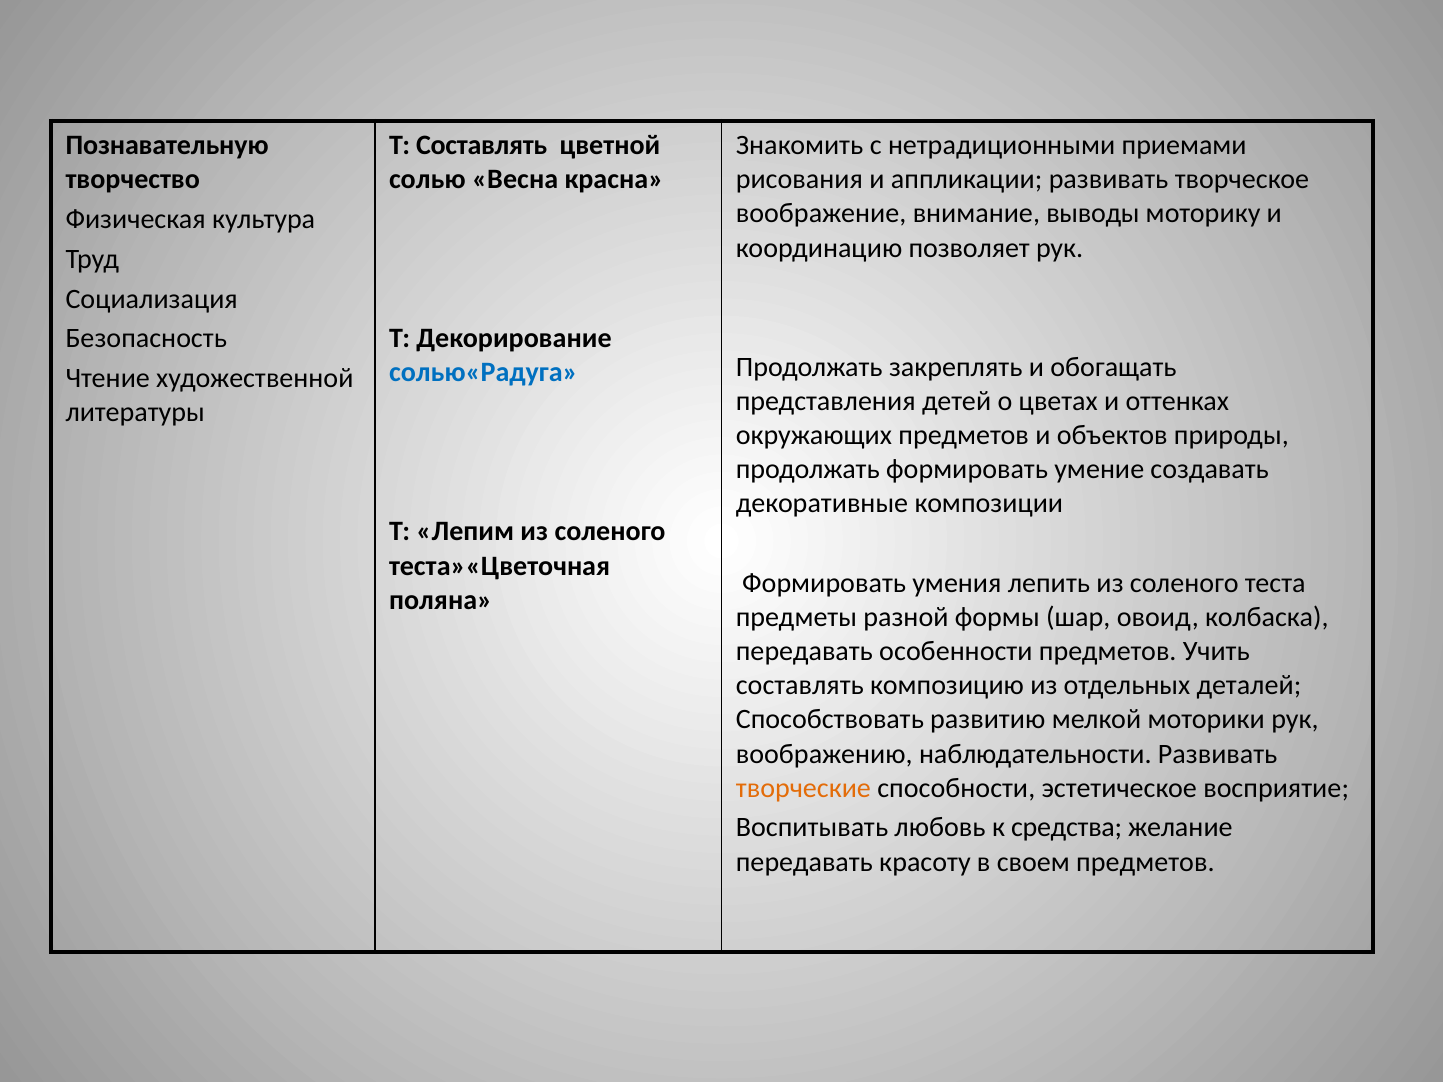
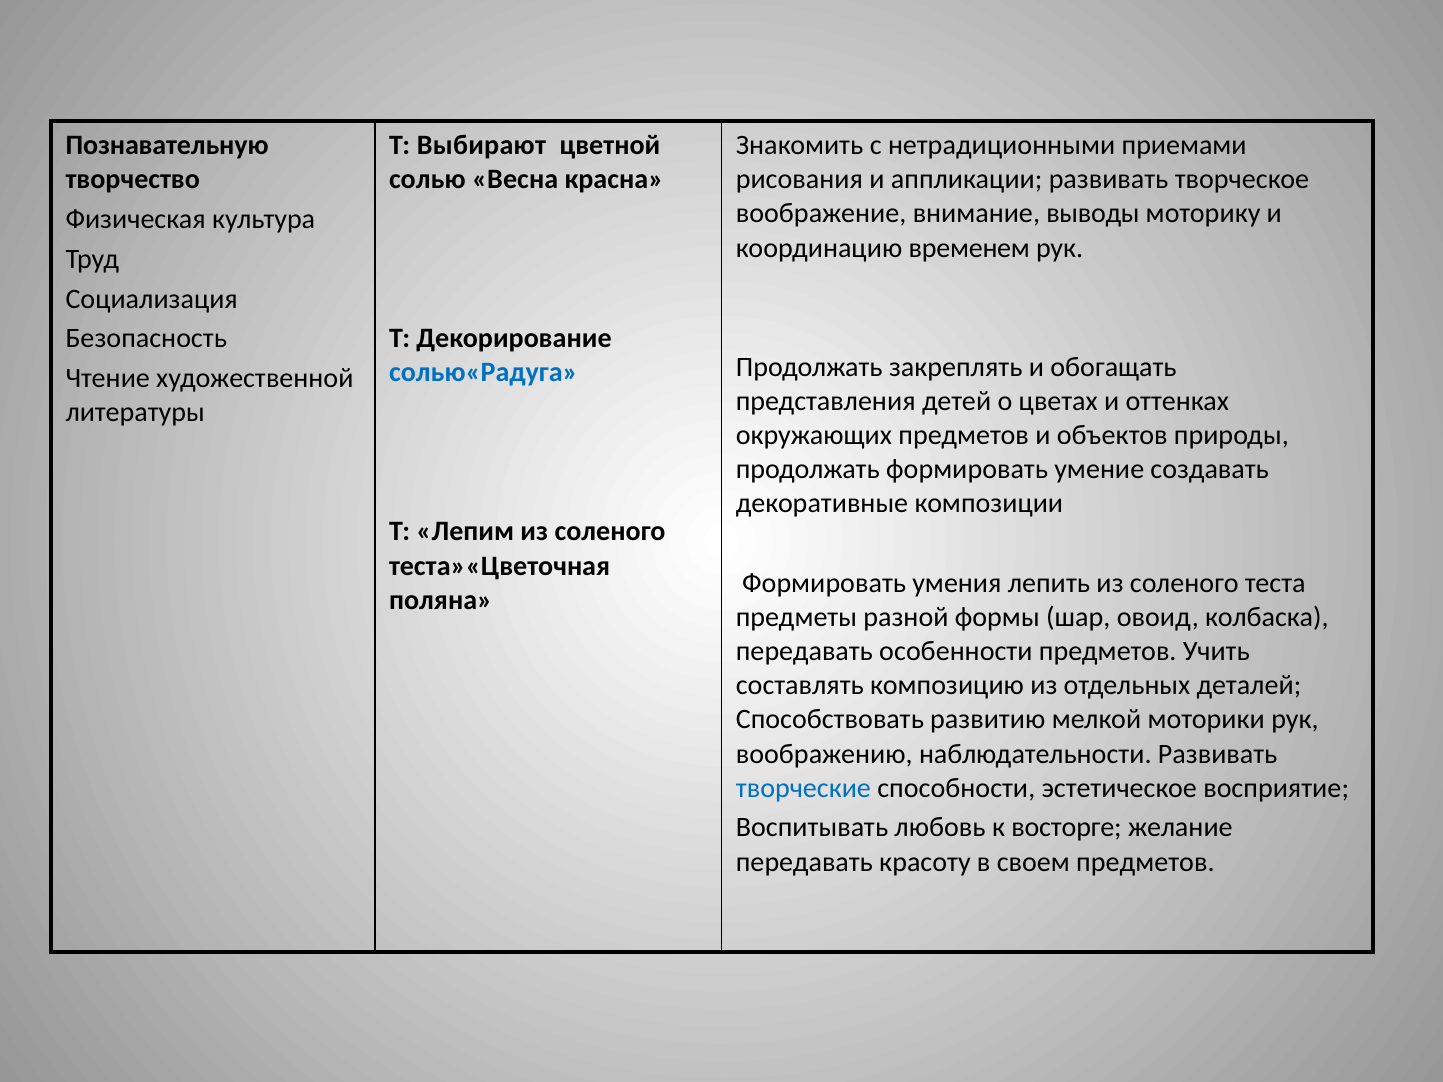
Т Составлять: Составлять -> Выбирают
позволяет: позволяет -> временем
творческие colour: orange -> blue
средства: средства -> восторге
